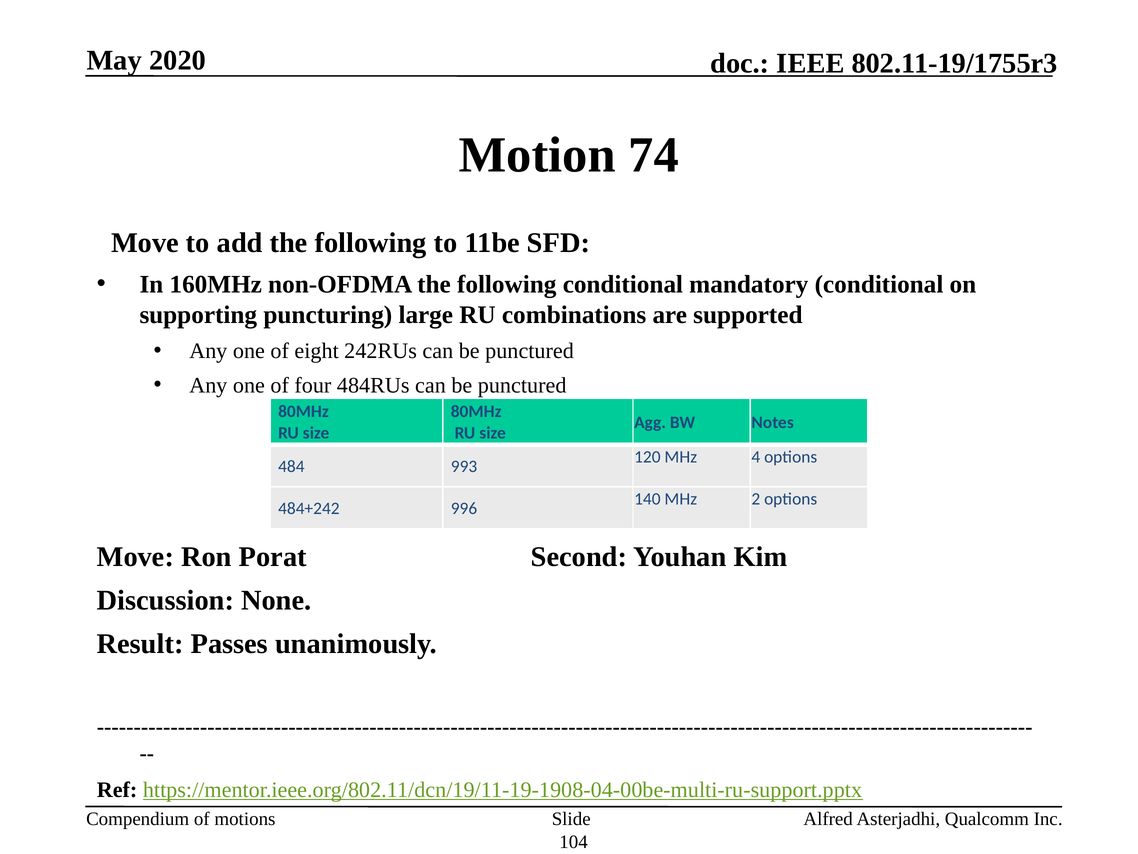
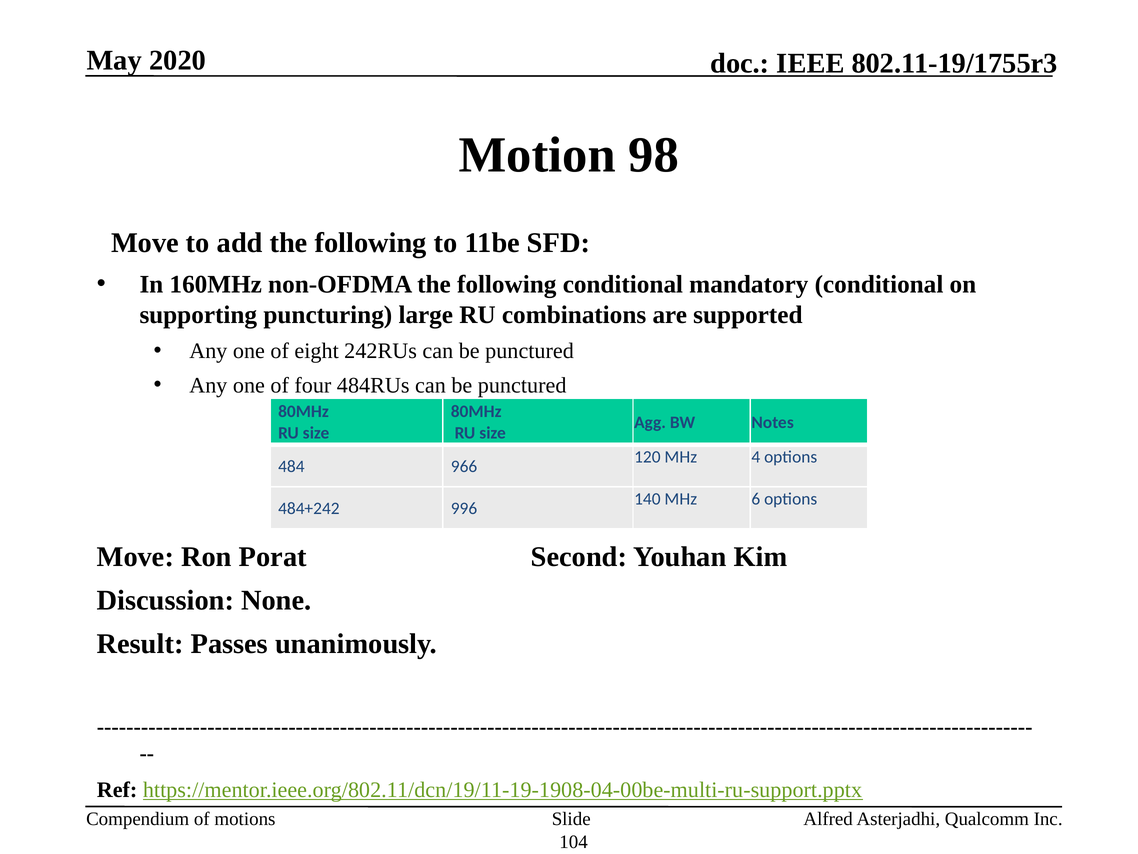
74: 74 -> 98
993: 993 -> 966
2: 2 -> 6
